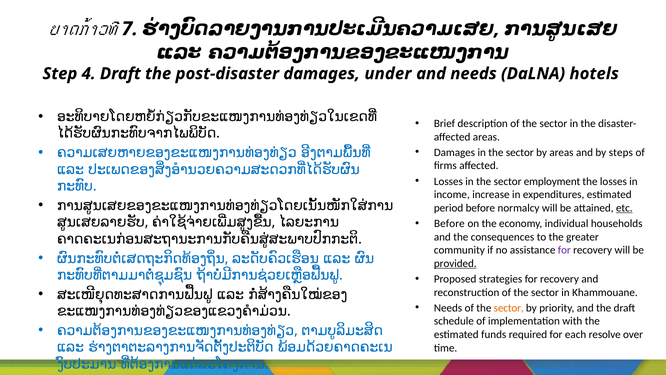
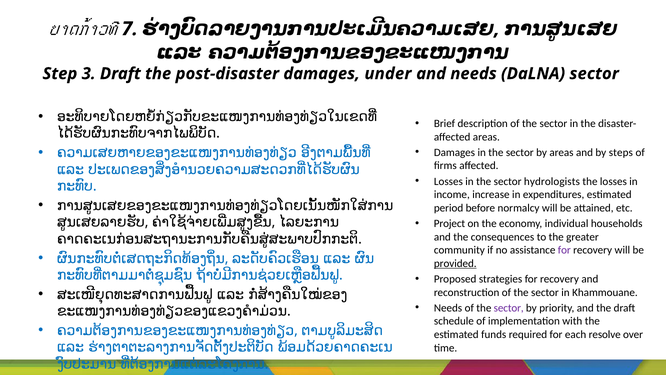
4: 4 -> 3
DaLNA hotels: hotels -> sector
employment: employment -> hydrologists
etc underline: present -> none
Before at (449, 223): Before -> Project
sector at (509, 308) colour: orange -> purple
